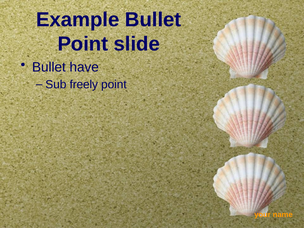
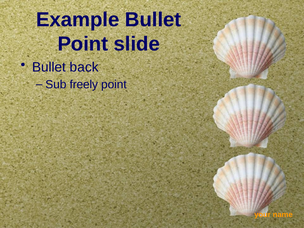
have: have -> back
